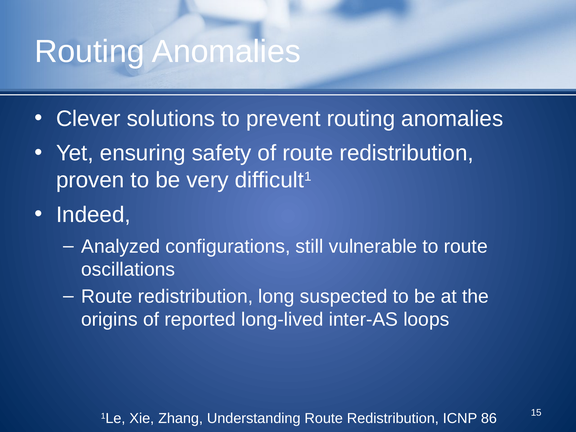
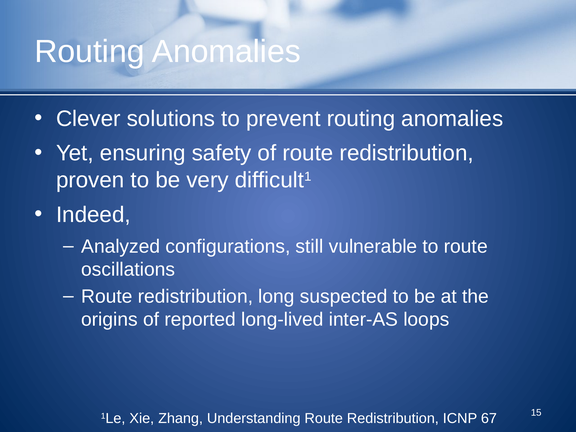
86: 86 -> 67
